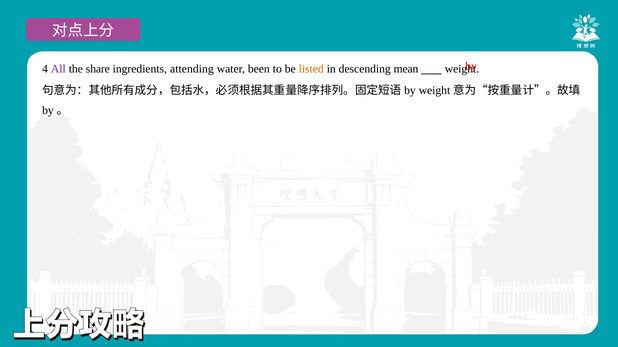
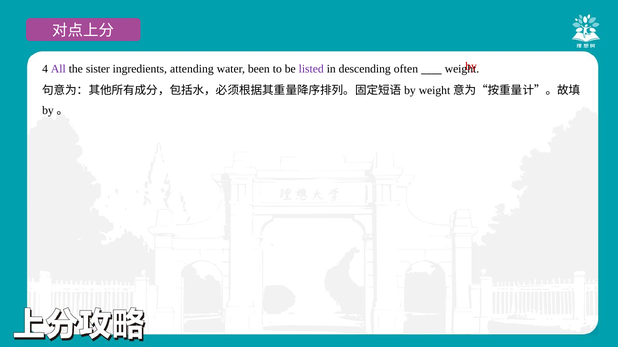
share: share -> sister
listed colour: orange -> purple
mean: mean -> often
